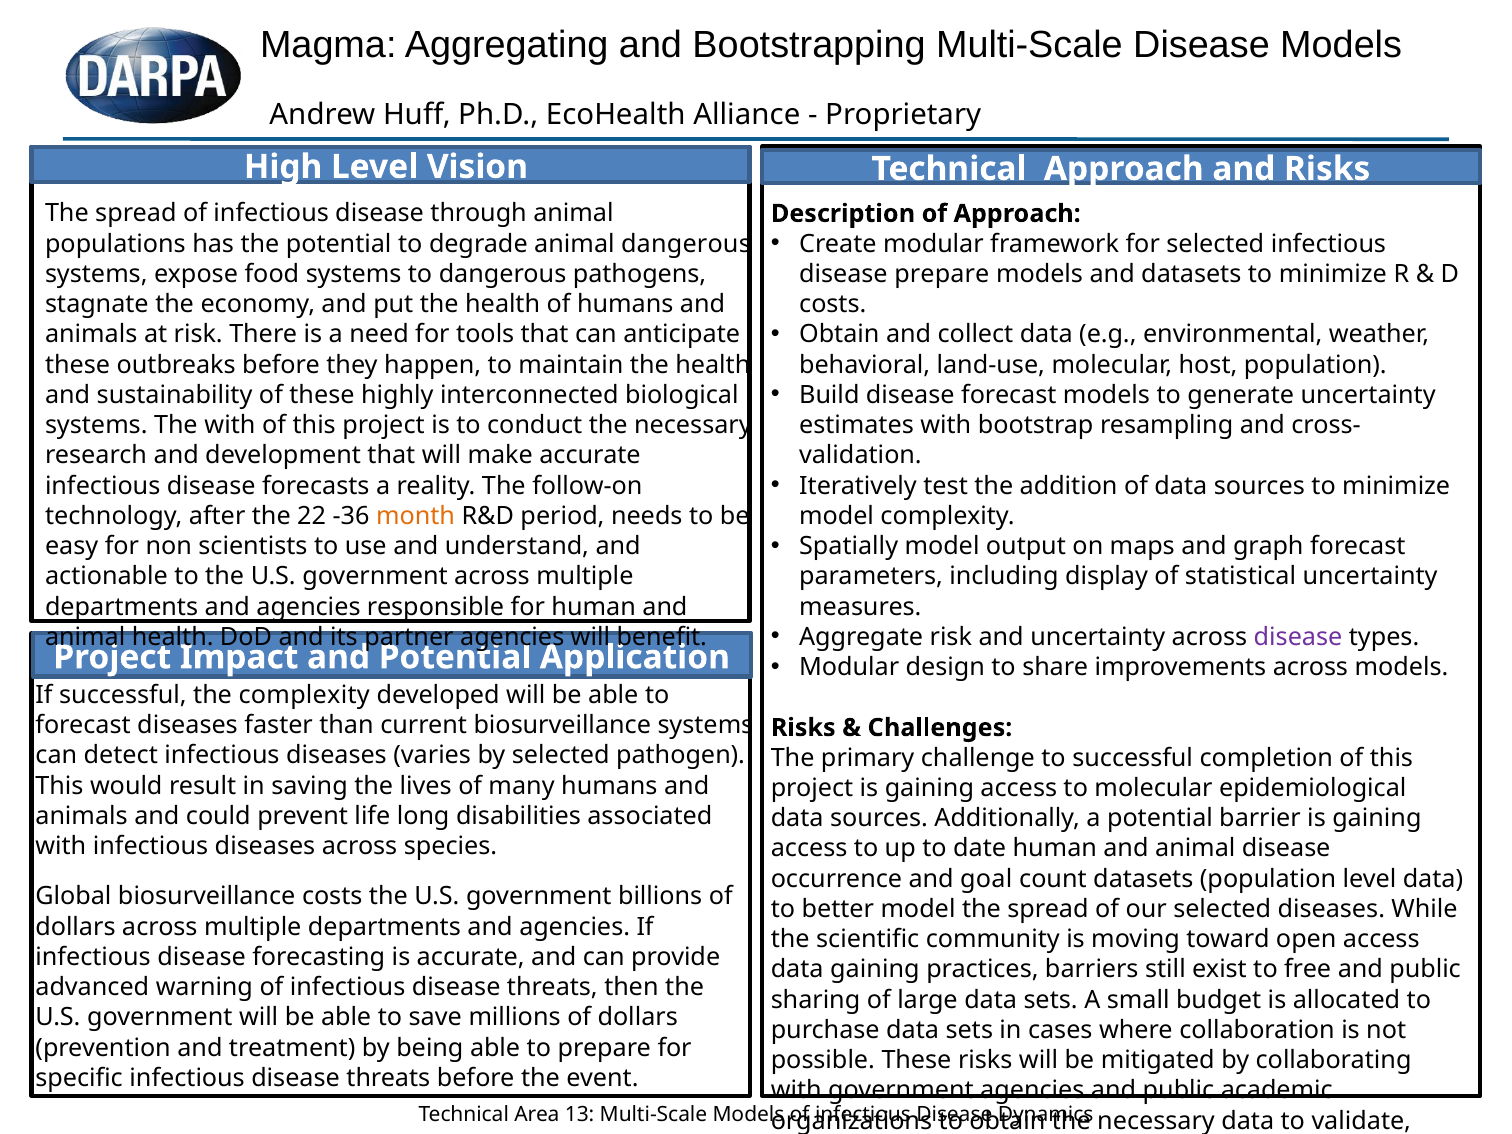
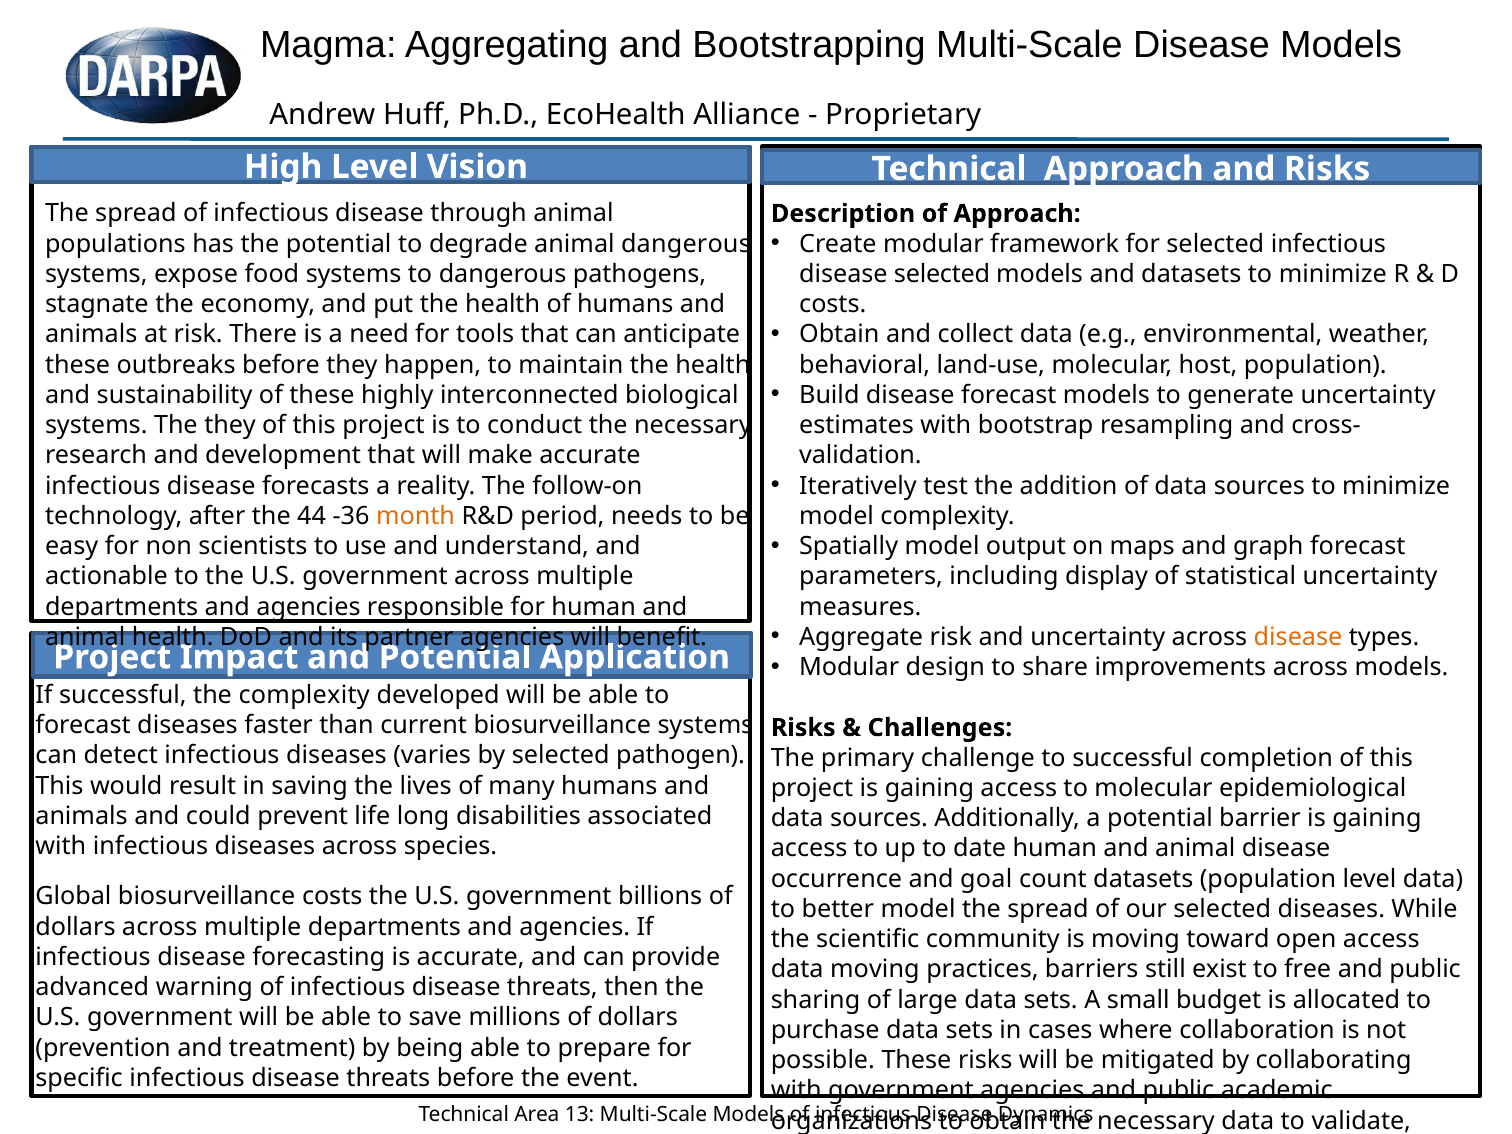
disease prepare: prepare -> selected
The with: with -> they
22: 22 -> 44
disease at (1298, 637) colour: purple -> orange
data gaining: gaining -> moving
